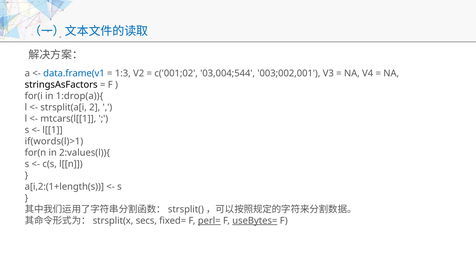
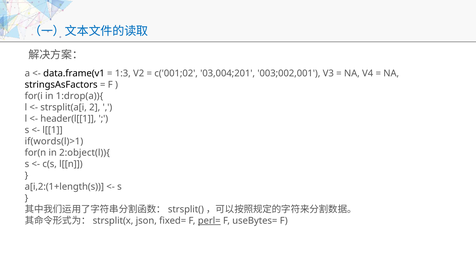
data.frame(v1 colour: blue -> black
03,004;544: 03,004;544 -> 03,004;201
mtcars(l[[1: mtcars(l[[1 -> header(l[[1
2:values(l)){: 2:values(l)){ -> 2:object(l)){
secs: secs -> json
useBytes= underline: present -> none
